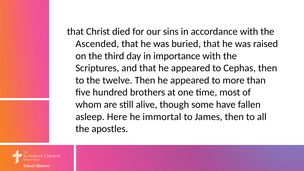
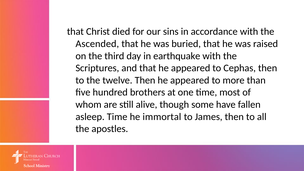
importance: importance -> earthquake
asleep Here: Here -> Time
